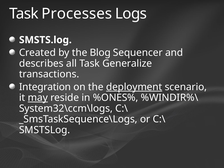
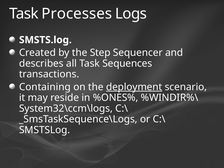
Blog: Blog -> Step
Generalize: Generalize -> Sequences
Integration: Integration -> Containing
may underline: present -> none
